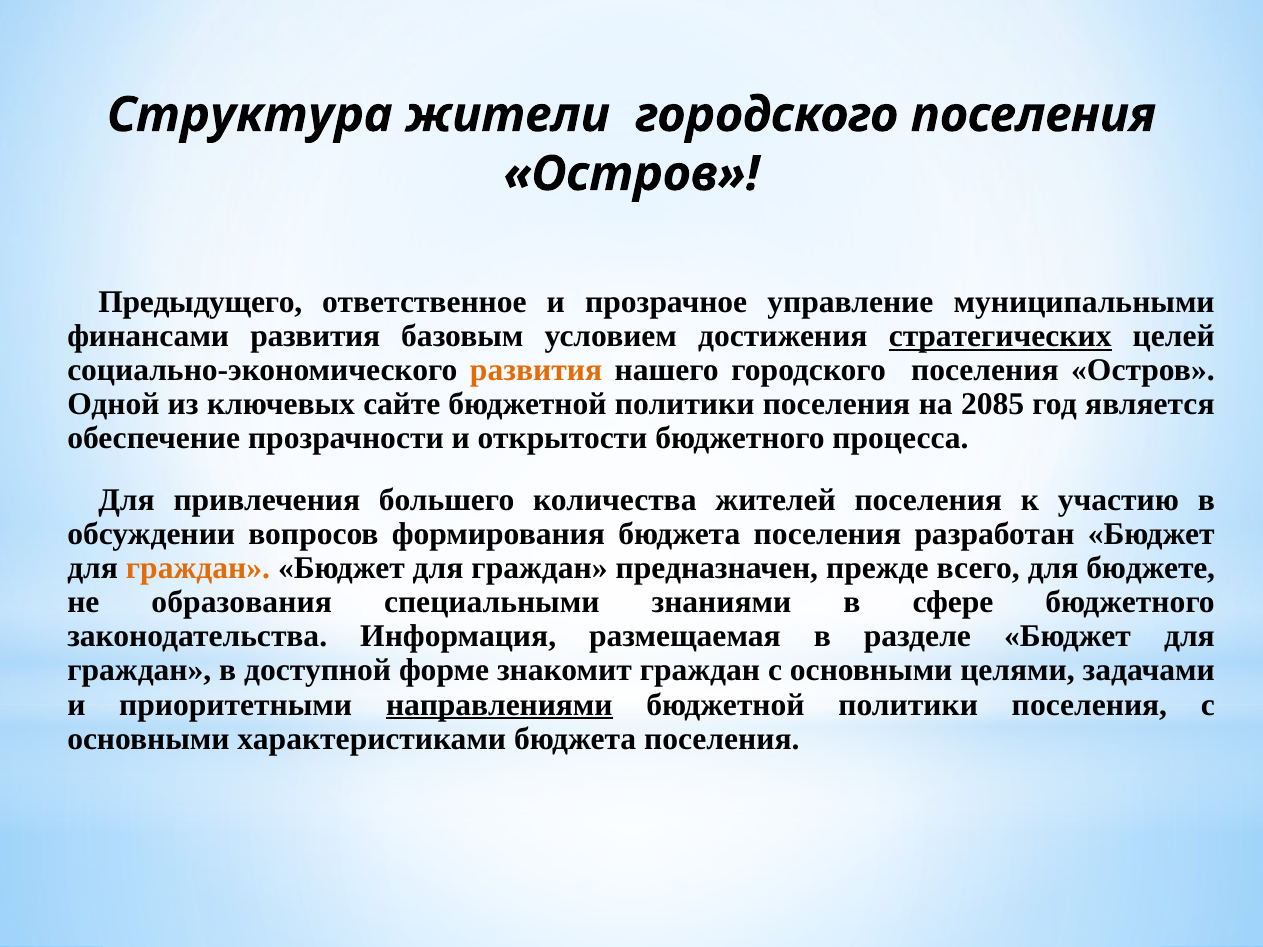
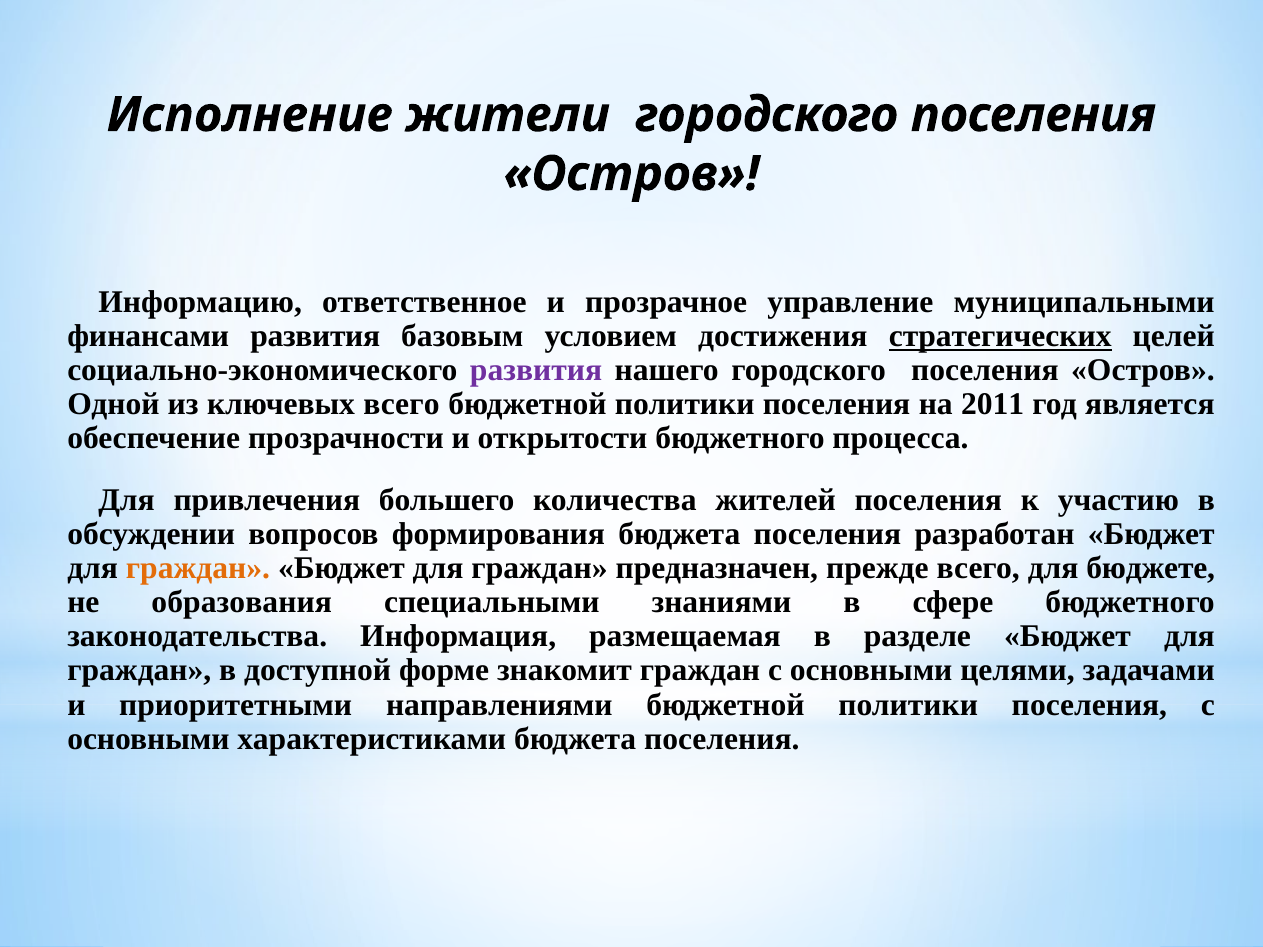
Структура: Структура -> Исполнение
Предыдущего: Предыдущего -> Информацию
развития at (536, 370) colour: orange -> purple
ключевых сайте: сайте -> всего
2085: 2085 -> 2011
направлениями underline: present -> none
